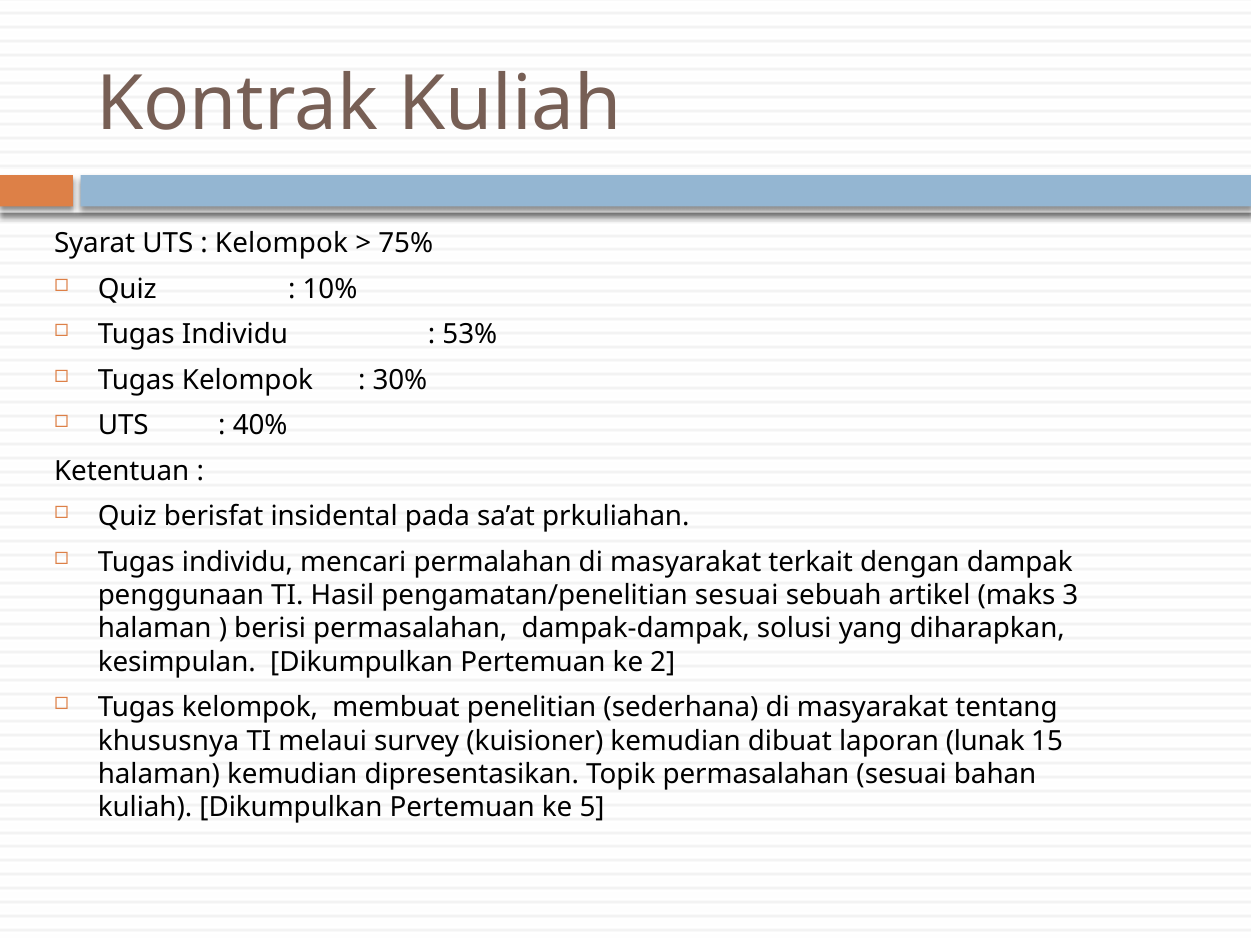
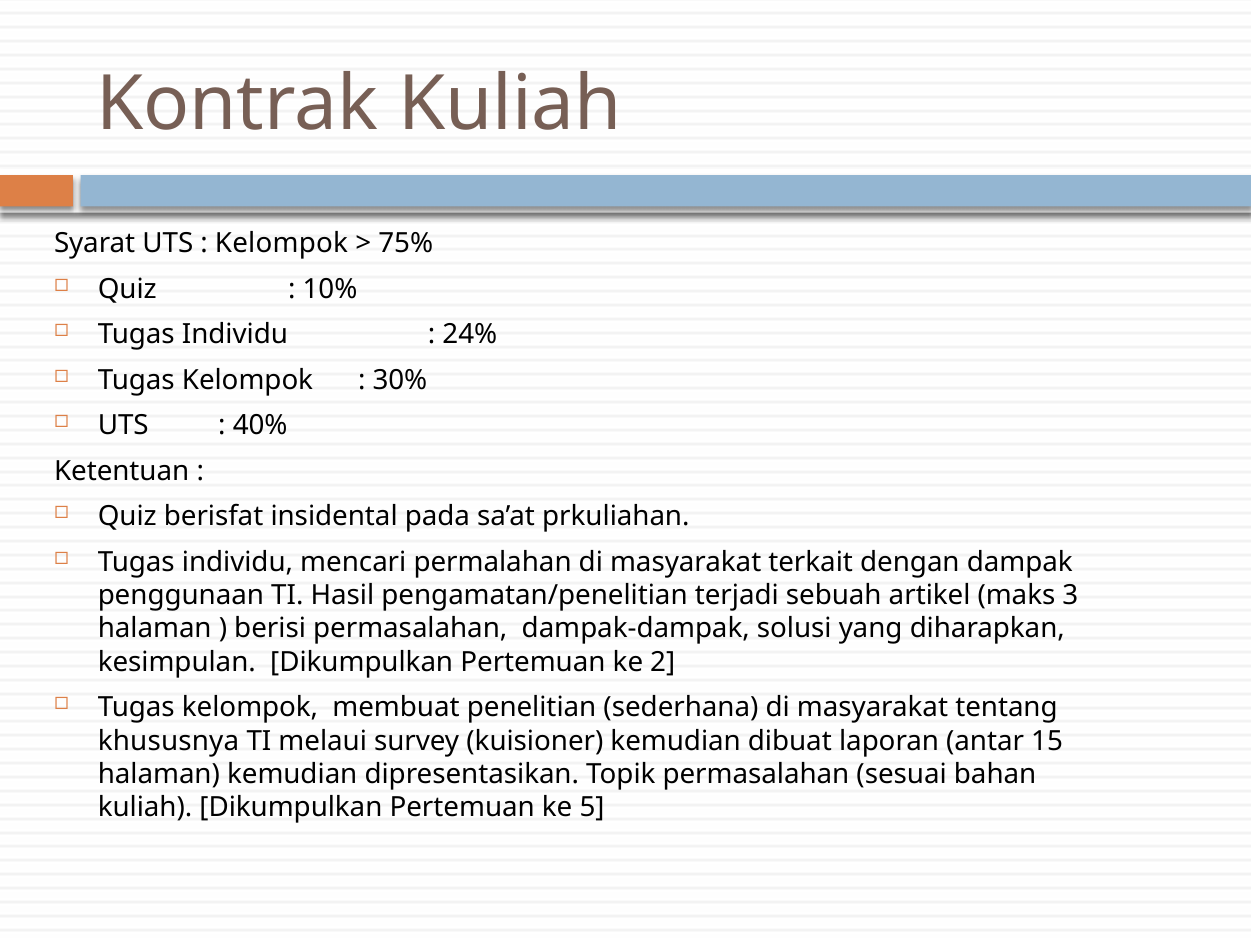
53%: 53% -> 24%
pengamatan/penelitian sesuai: sesuai -> terjadi
lunak: lunak -> antar
